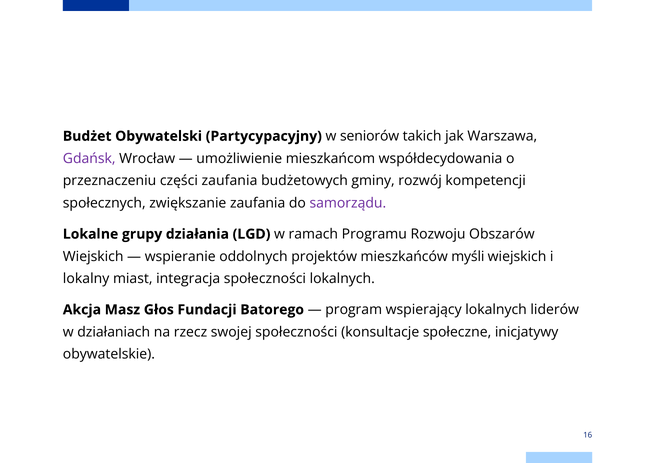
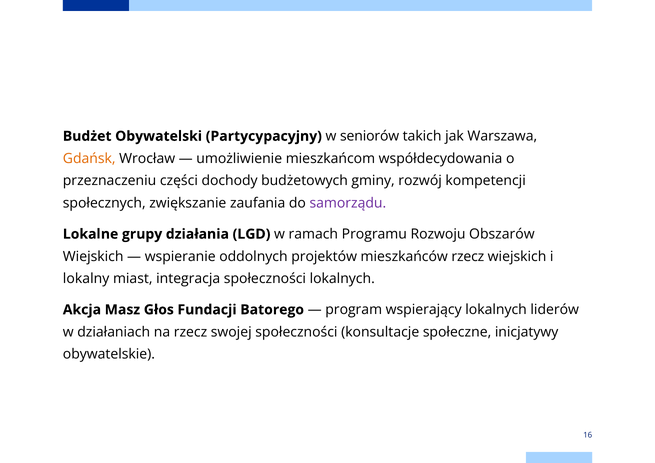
Gdańsk colour: purple -> orange
części zaufania: zaufania -> dochody
mieszkańców myśli: myśli -> rzecz
